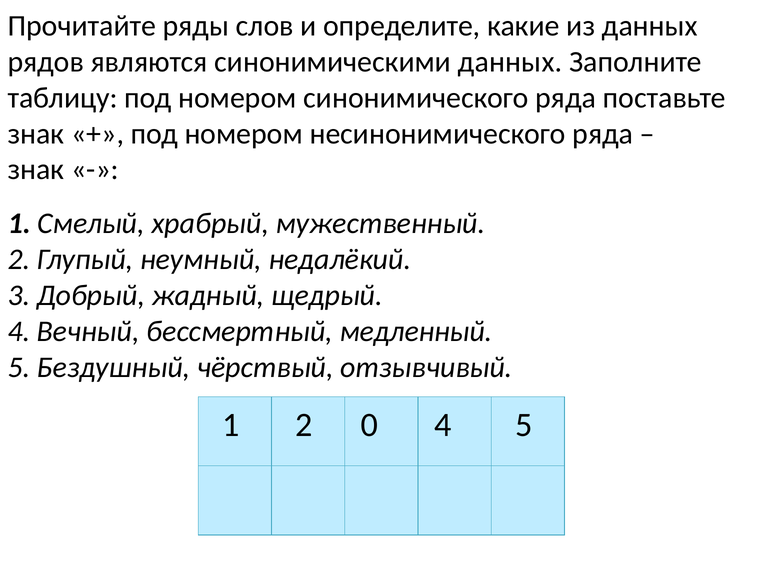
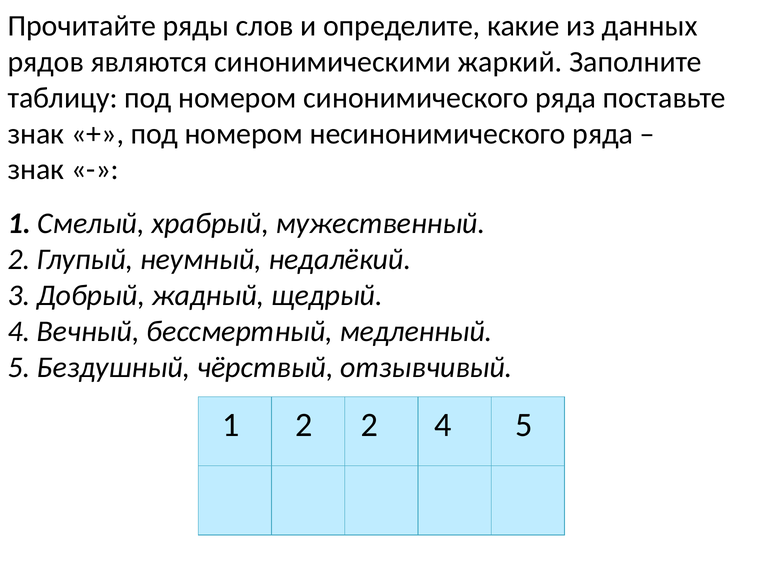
синонимическими данных: данных -> жаркий
2 0: 0 -> 2
